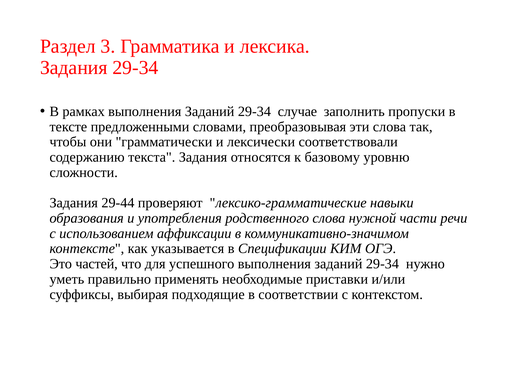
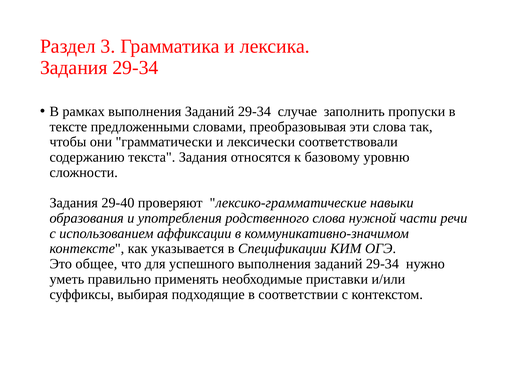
29-44: 29-44 -> 29-40
частей: частей -> общее
